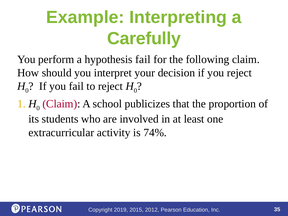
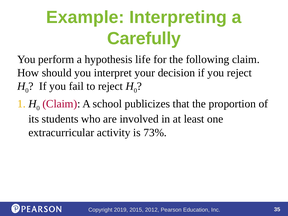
hypothesis fail: fail -> life
74%: 74% -> 73%
